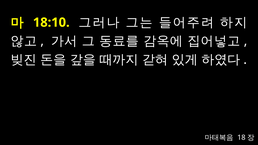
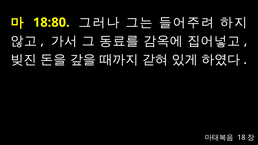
18:10: 18:10 -> 18:80
